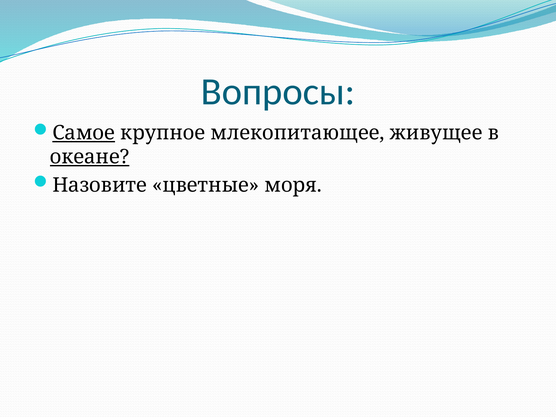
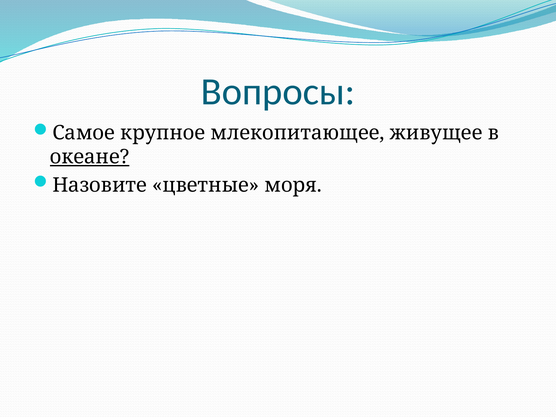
Самое underline: present -> none
